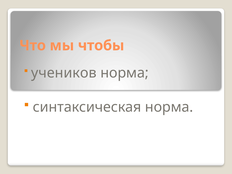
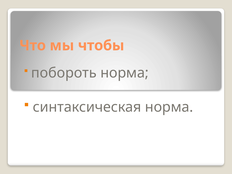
учеников: учеников -> побороть
